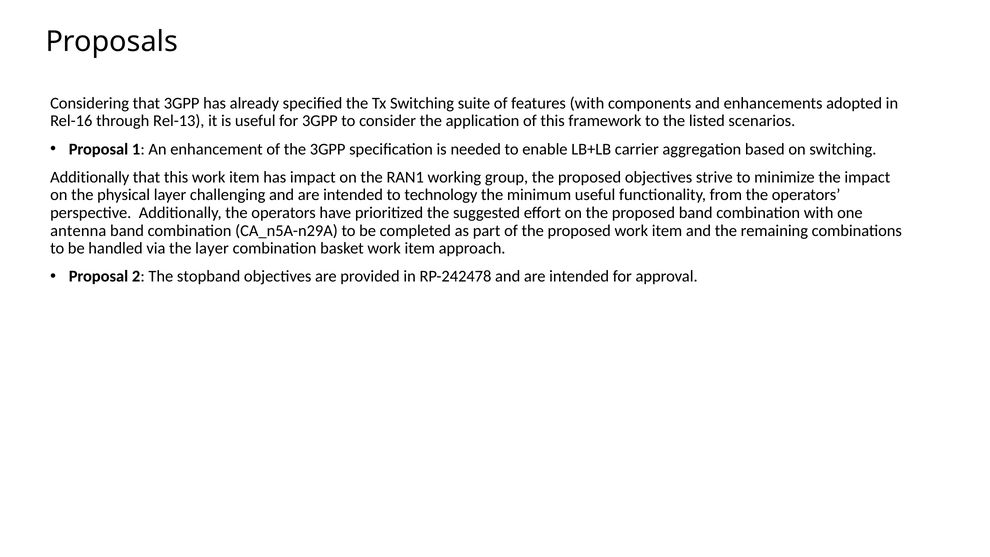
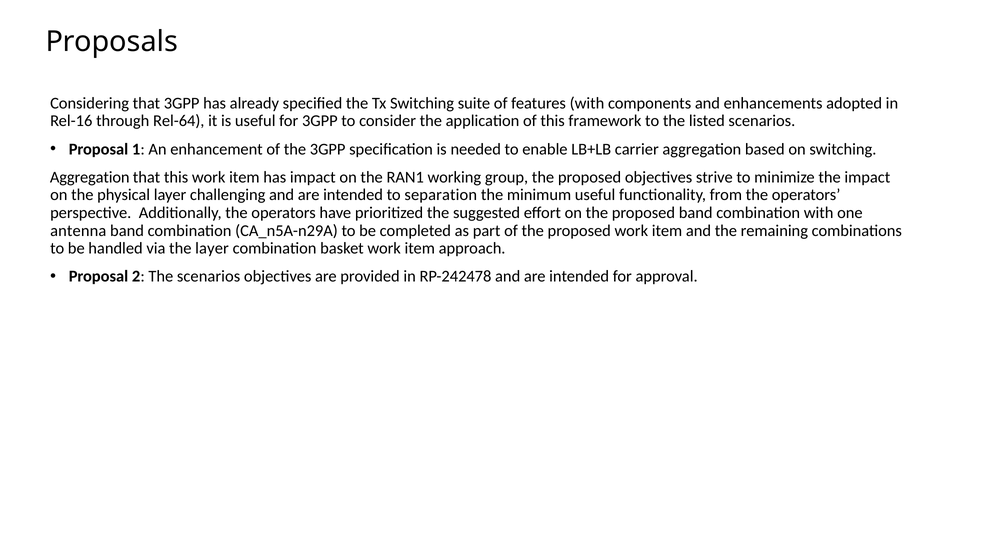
Rel-13: Rel-13 -> Rel-64
Additionally at (90, 177): Additionally -> Aggregation
technology: technology -> separation
The stopband: stopband -> scenarios
